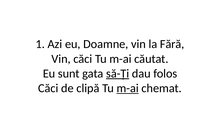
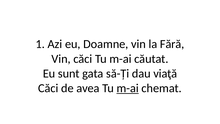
să-Ți underline: present -> none
folos: folos -> viaţă
clipă: clipă -> avea
